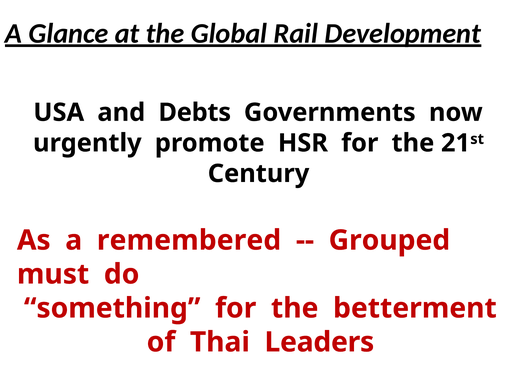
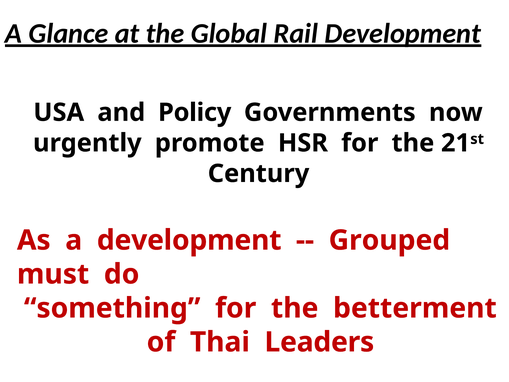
Debts: Debts -> Policy
a remembered: remembered -> development
